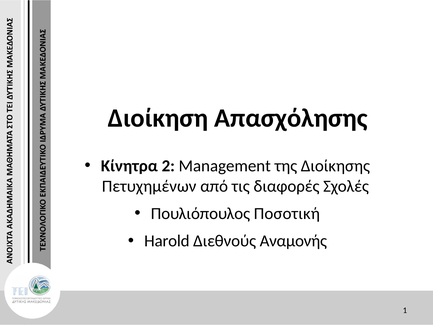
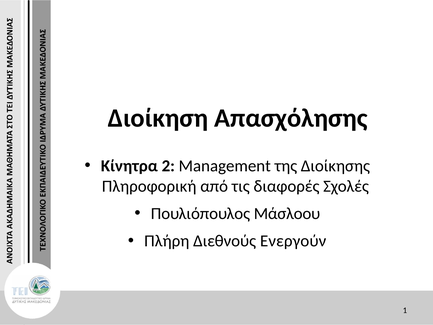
Πετυχημένων: Πετυχημένων -> Πληροφορική
Ποσοτική: Ποσοτική -> Μάσλοου
Harold: Harold -> Πλήρη
Αναμονής: Αναμονής -> Ενεργούν
